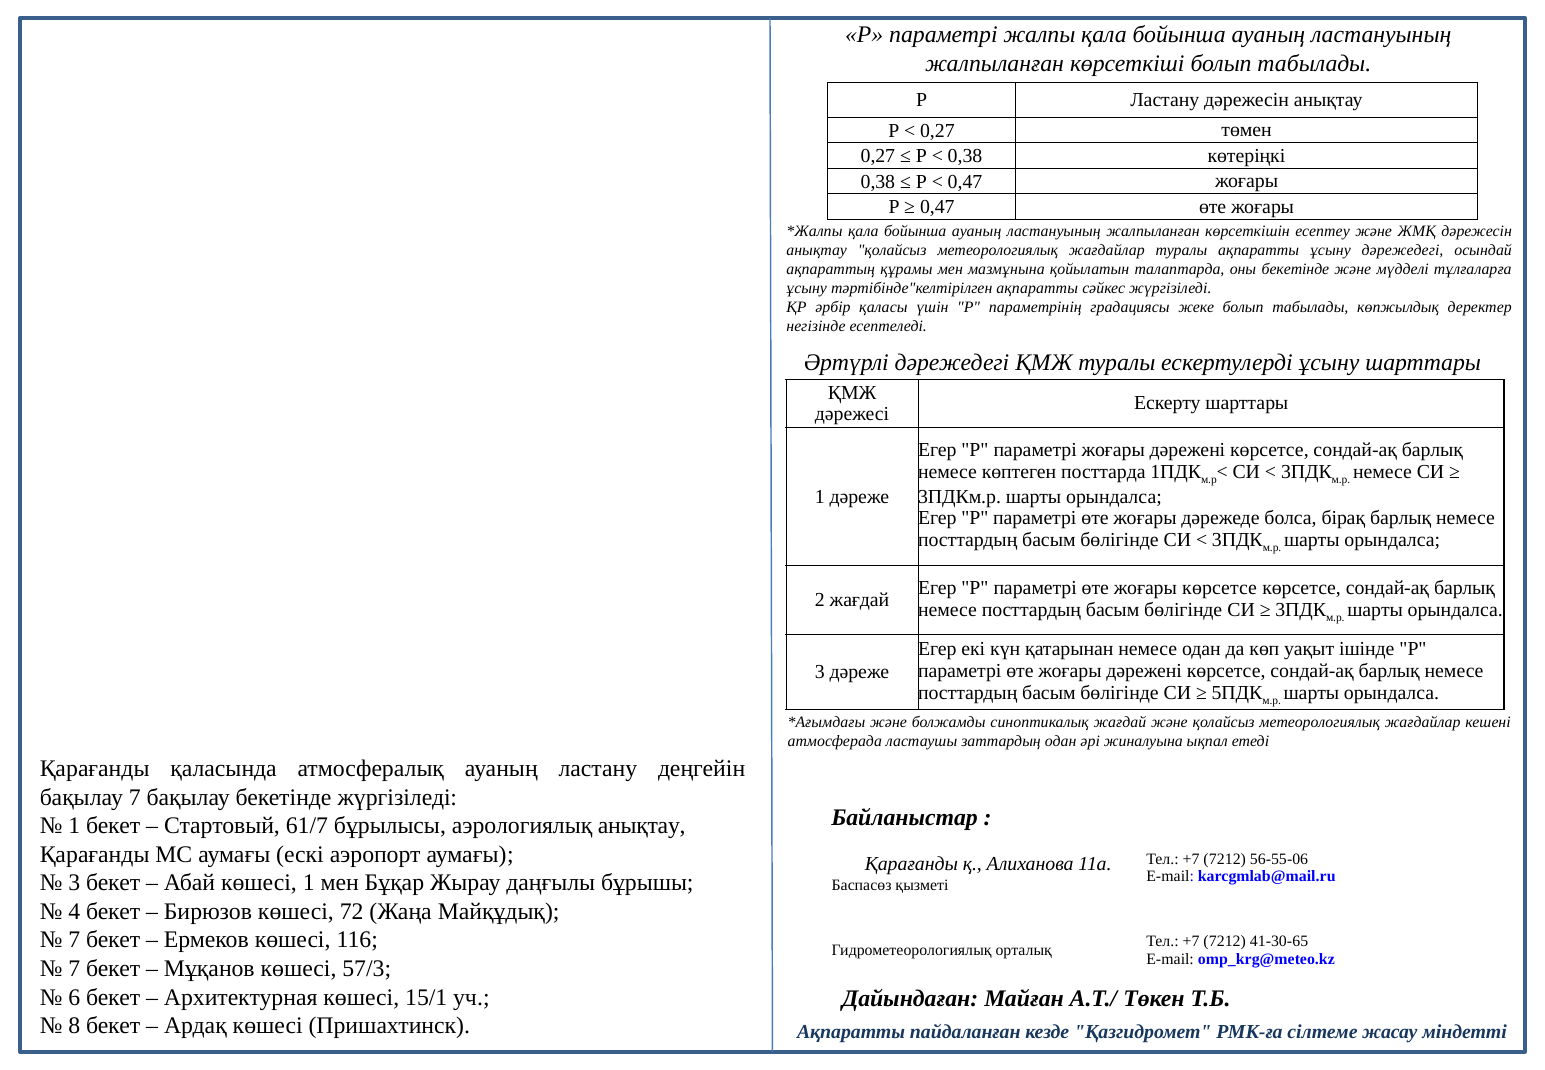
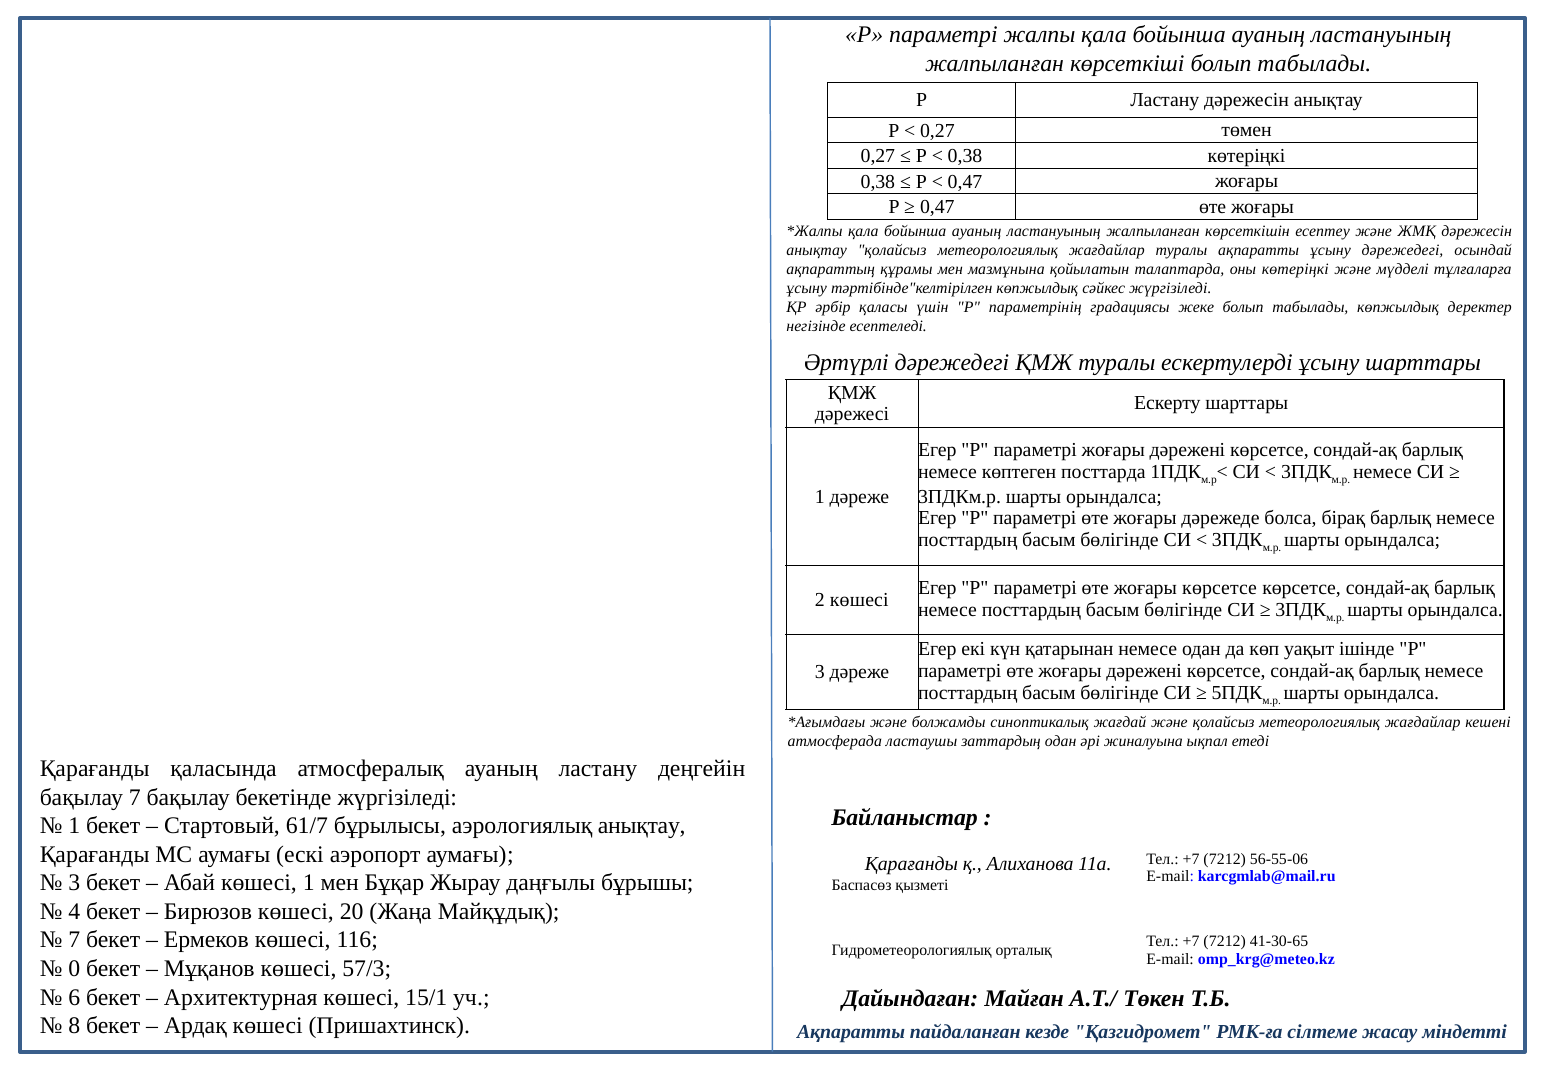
оны бекетінде: бекетінде -> көтеріңкі
тәртібінде"келтірілген ақпаратты: ақпаратты -> көпжылдық
2 жағдай: жағдай -> көшесі
72: 72 -> 20
7 at (74, 968): 7 -> 0
